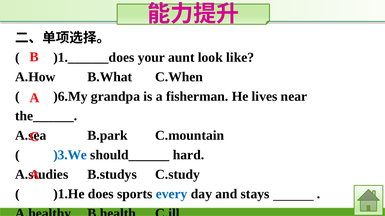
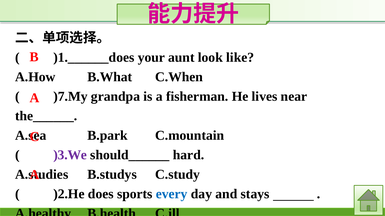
)6.My: )6.My -> )7.My
)3.We colour: blue -> purple
)1.He: )1.He -> )2.He
